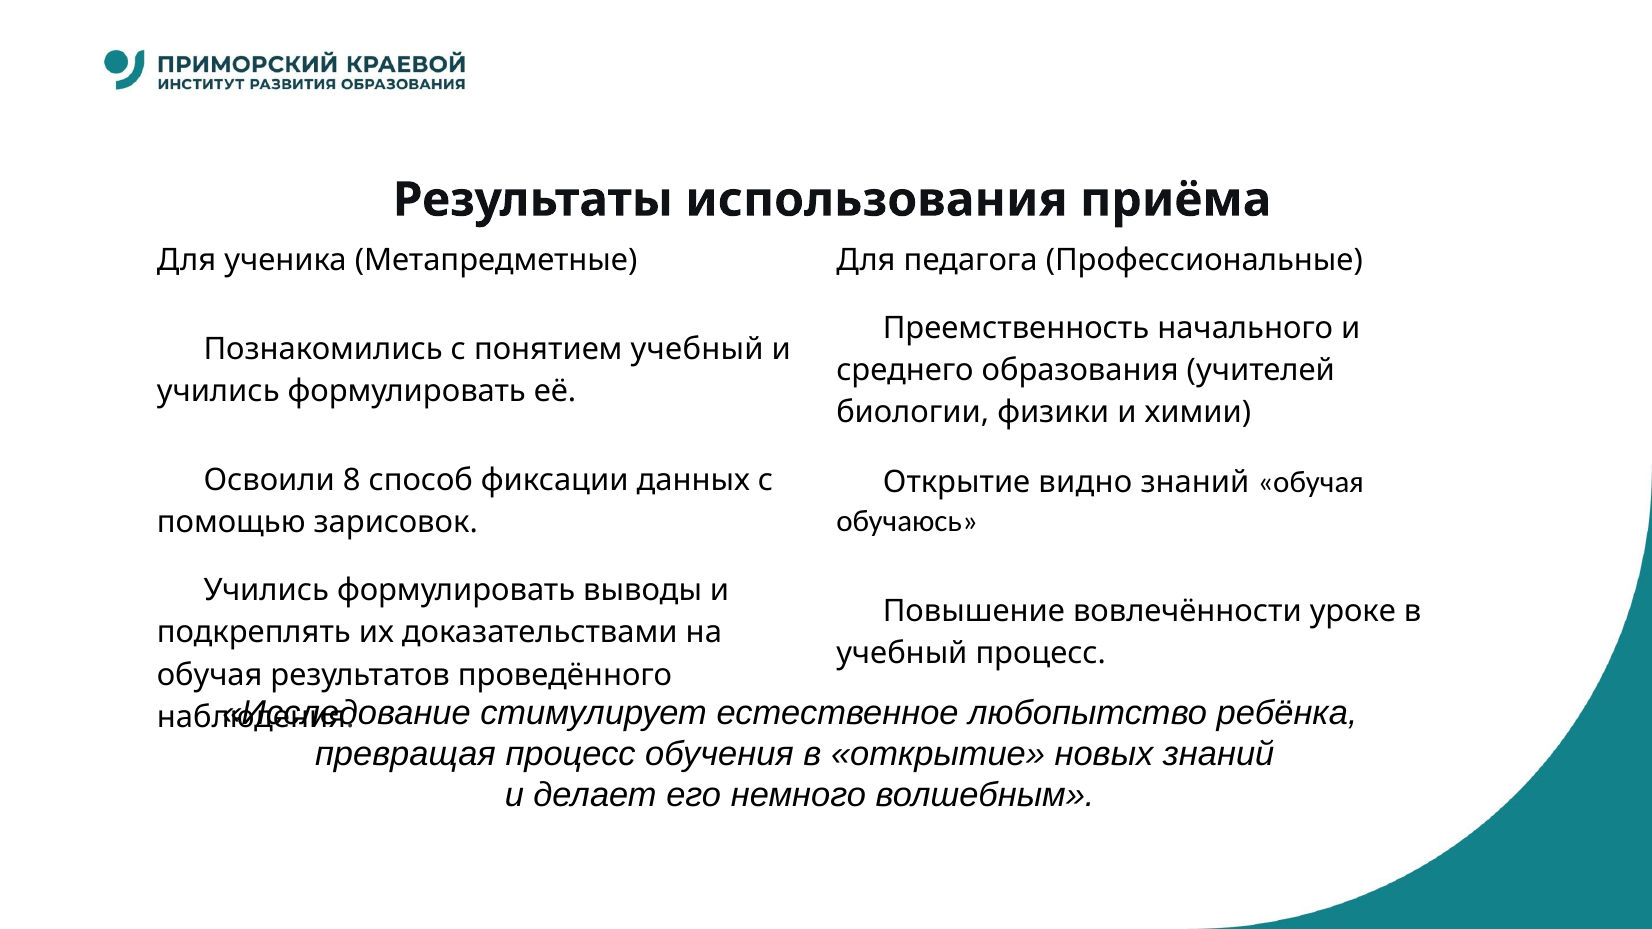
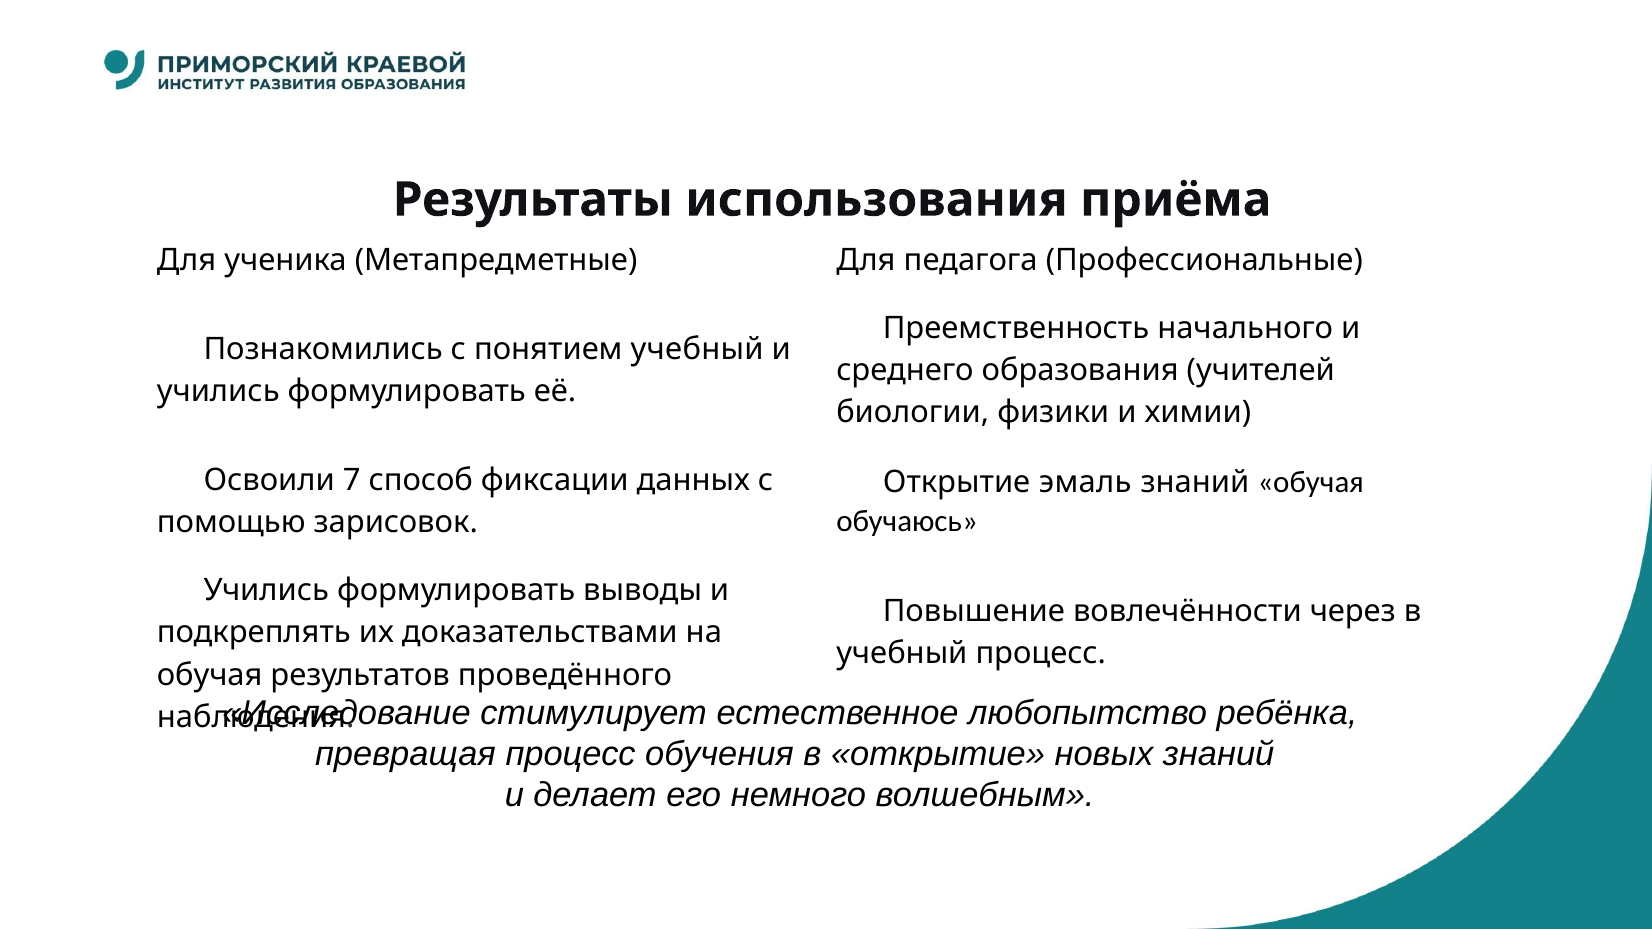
8: 8 -> 7
видно: видно -> эмаль
уроке: уроке -> через
